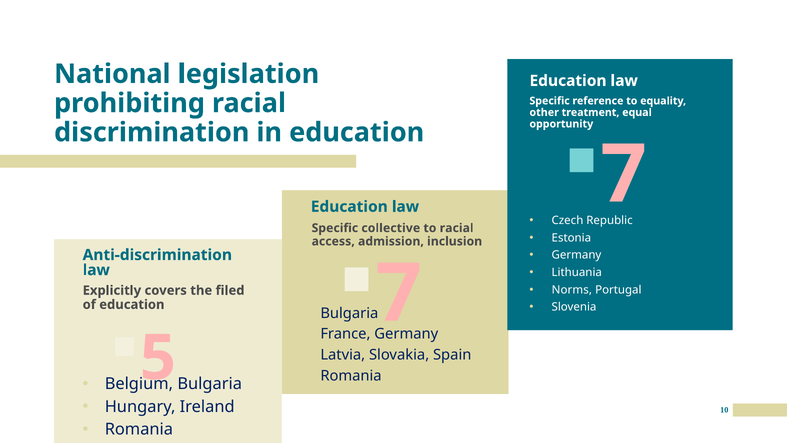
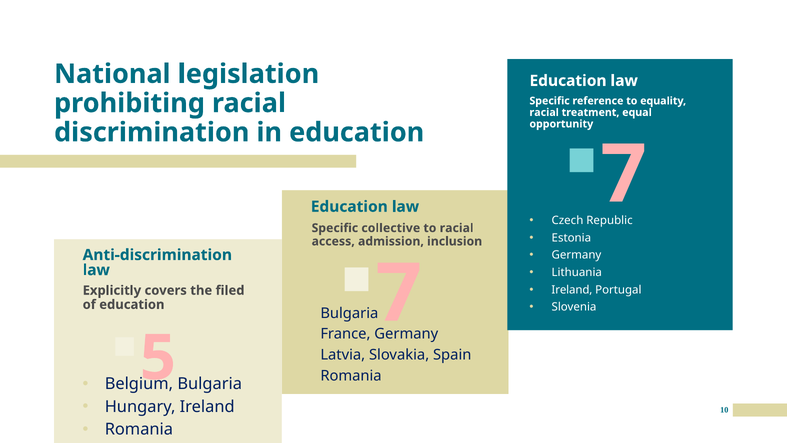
other at (544, 112): other -> racial
Norms at (572, 290): Norms -> Ireland
